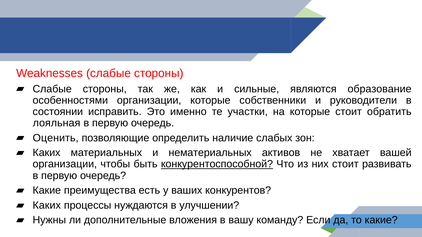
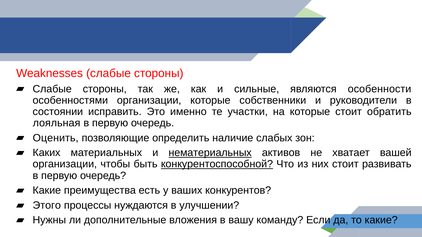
образование: образование -> особенности
нематериальных underline: none -> present
Каких at (47, 206): Каких -> Этого
